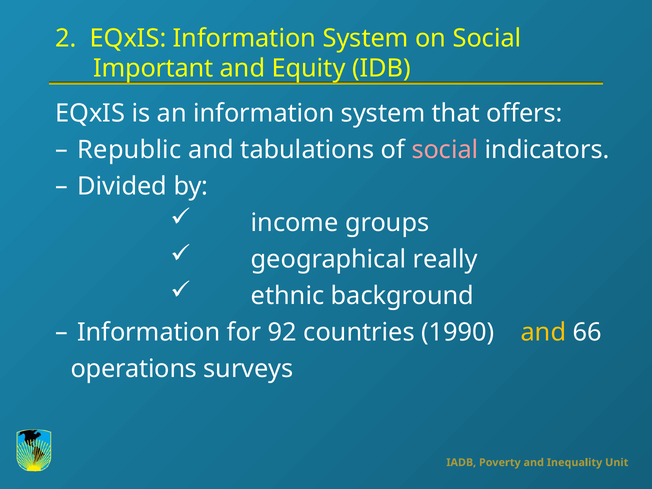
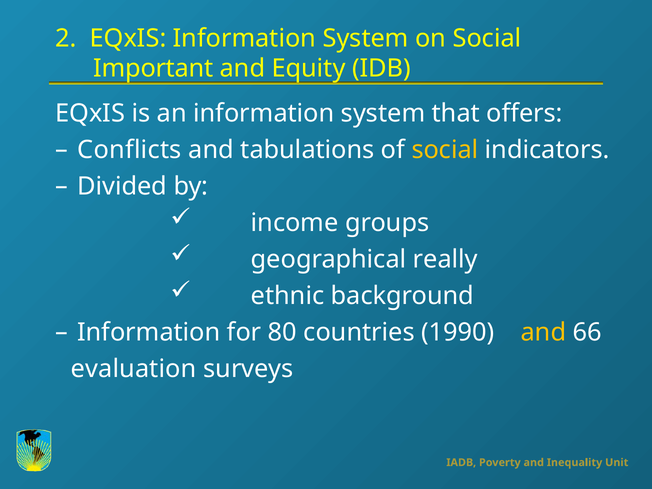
Republic: Republic -> Conflicts
social at (445, 150) colour: pink -> yellow
92: 92 -> 80
operations: operations -> evaluation
